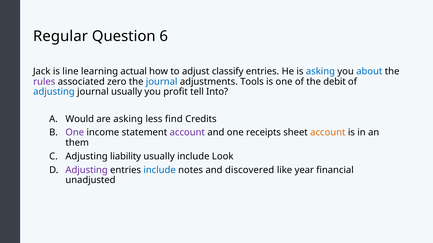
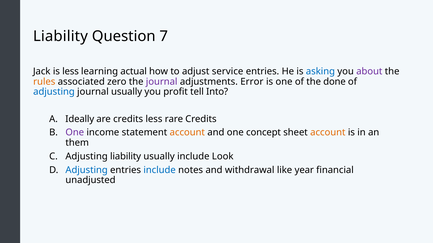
Regular at (60, 36): Regular -> Liability
6: 6 -> 7
is line: line -> less
classify: classify -> service
about colour: blue -> purple
rules colour: purple -> orange
journal at (162, 82) colour: blue -> purple
Tools: Tools -> Error
debit: debit -> done
Would: Would -> Ideally
are asking: asking -> credits
find: find -> rare
account at (187, 133) colour: purple -> orange
receipts: receipts -> concept
Adjusting at (87, 170) colour: purple -> blue
discovered: discovered -> withdrawal
